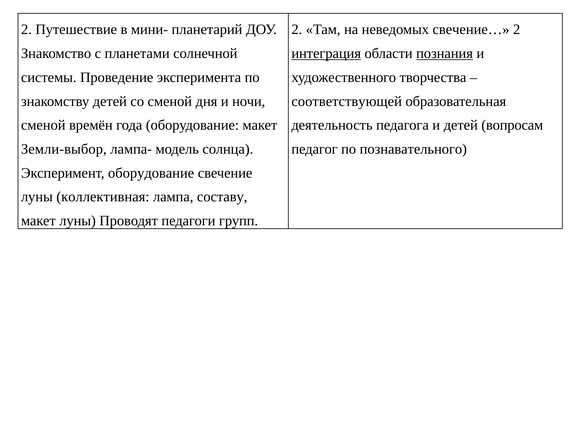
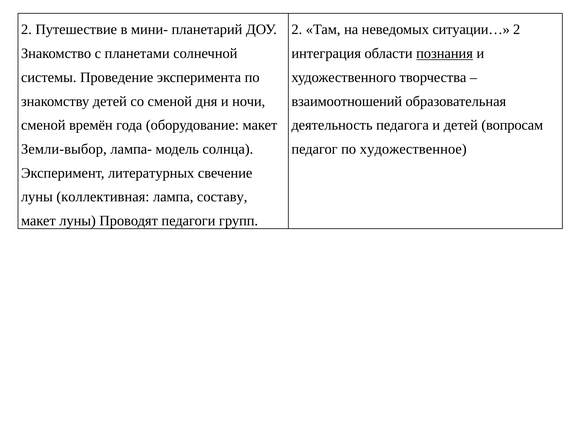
свечение…: свечение… -> ситуации…
интеграция underline: present -> none
соответствующей: соответствующей -> взаимоотношений
познавательного: познавательного -> художественное
Эксперимент оборудование: оборудование -> литературных
